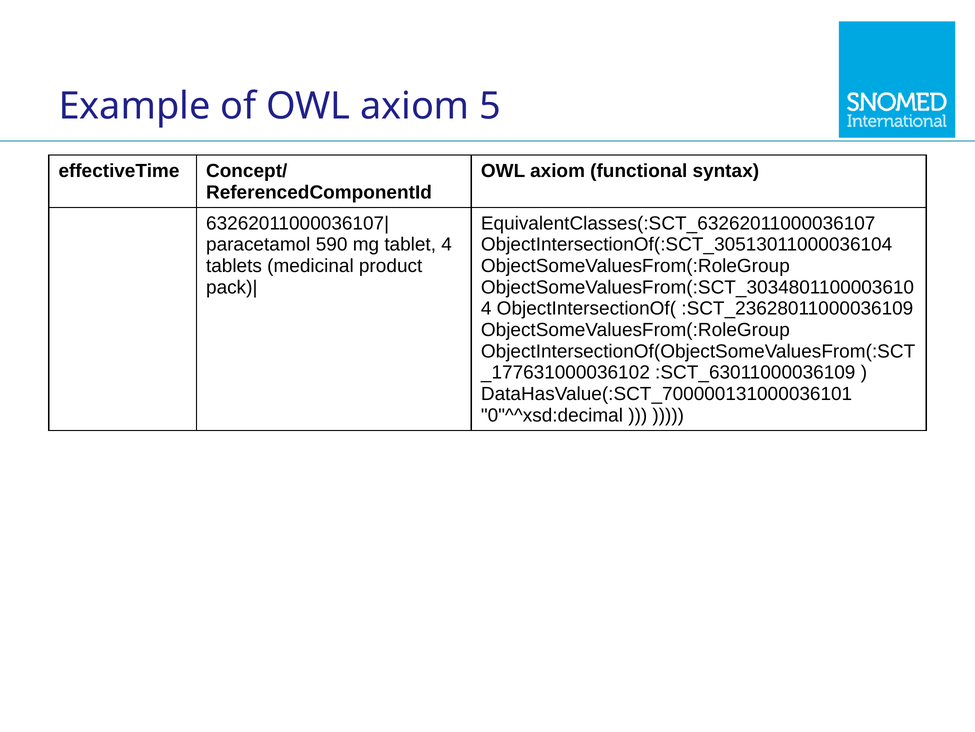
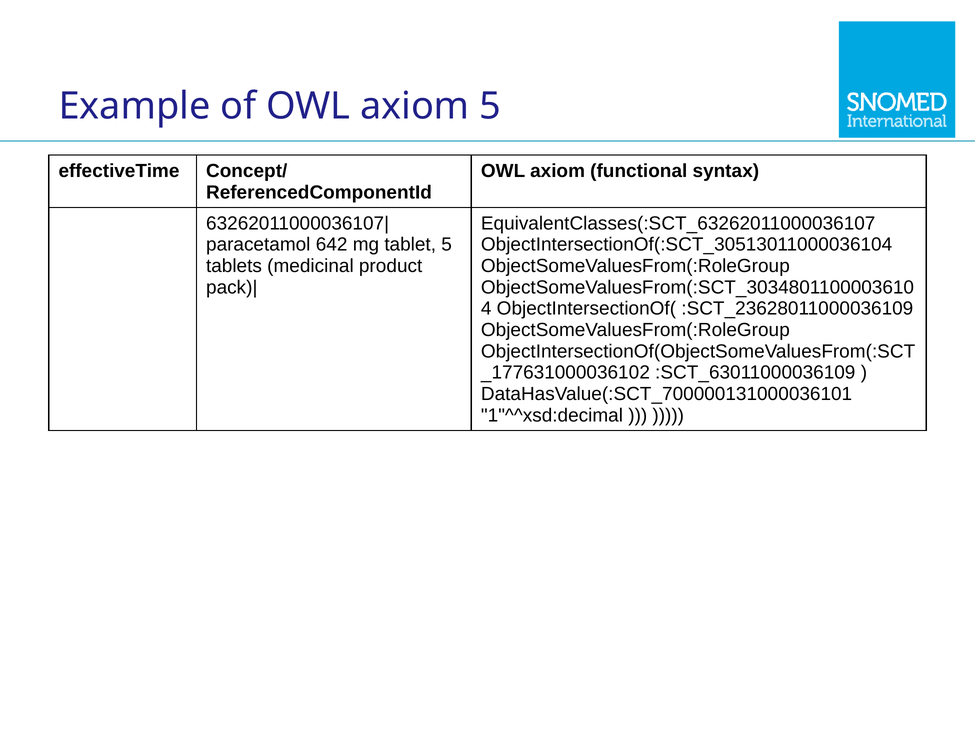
590: 590 -> 642
tablet 4: 4 -> 5
0"^^xsd:decimal: 0"^^xsd:decimal -> 1"^^xsd:decimal
